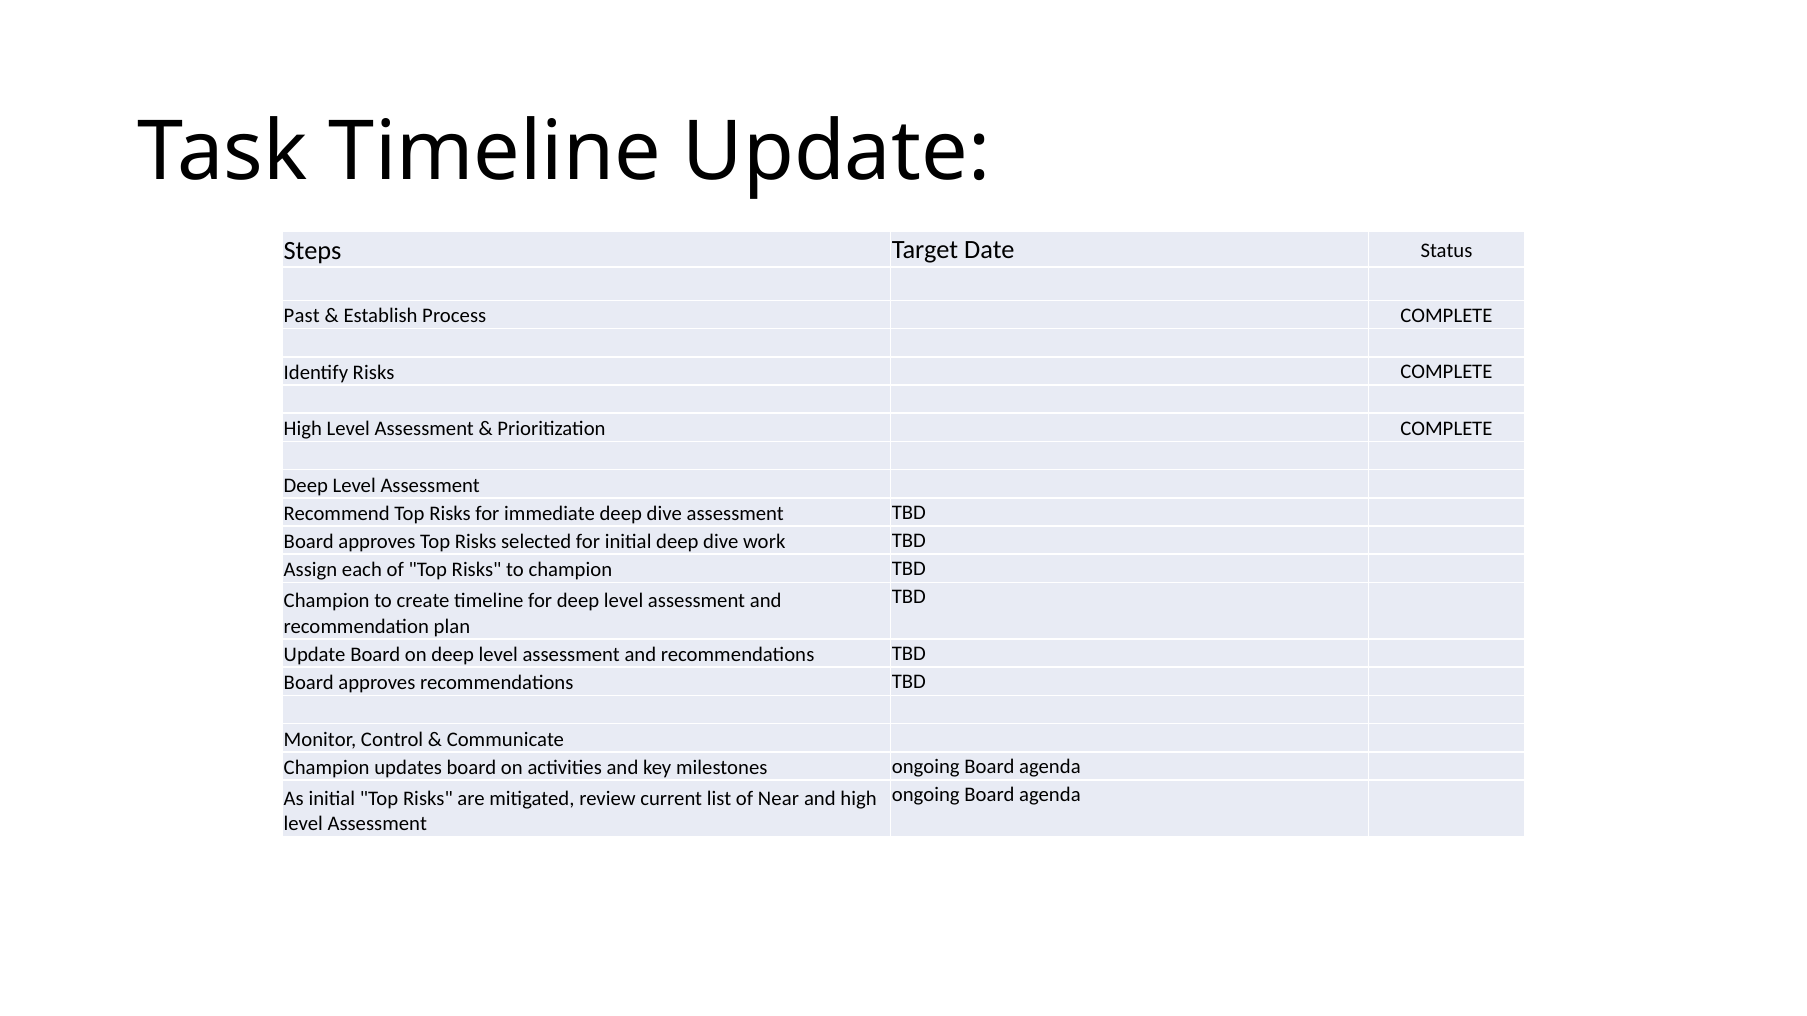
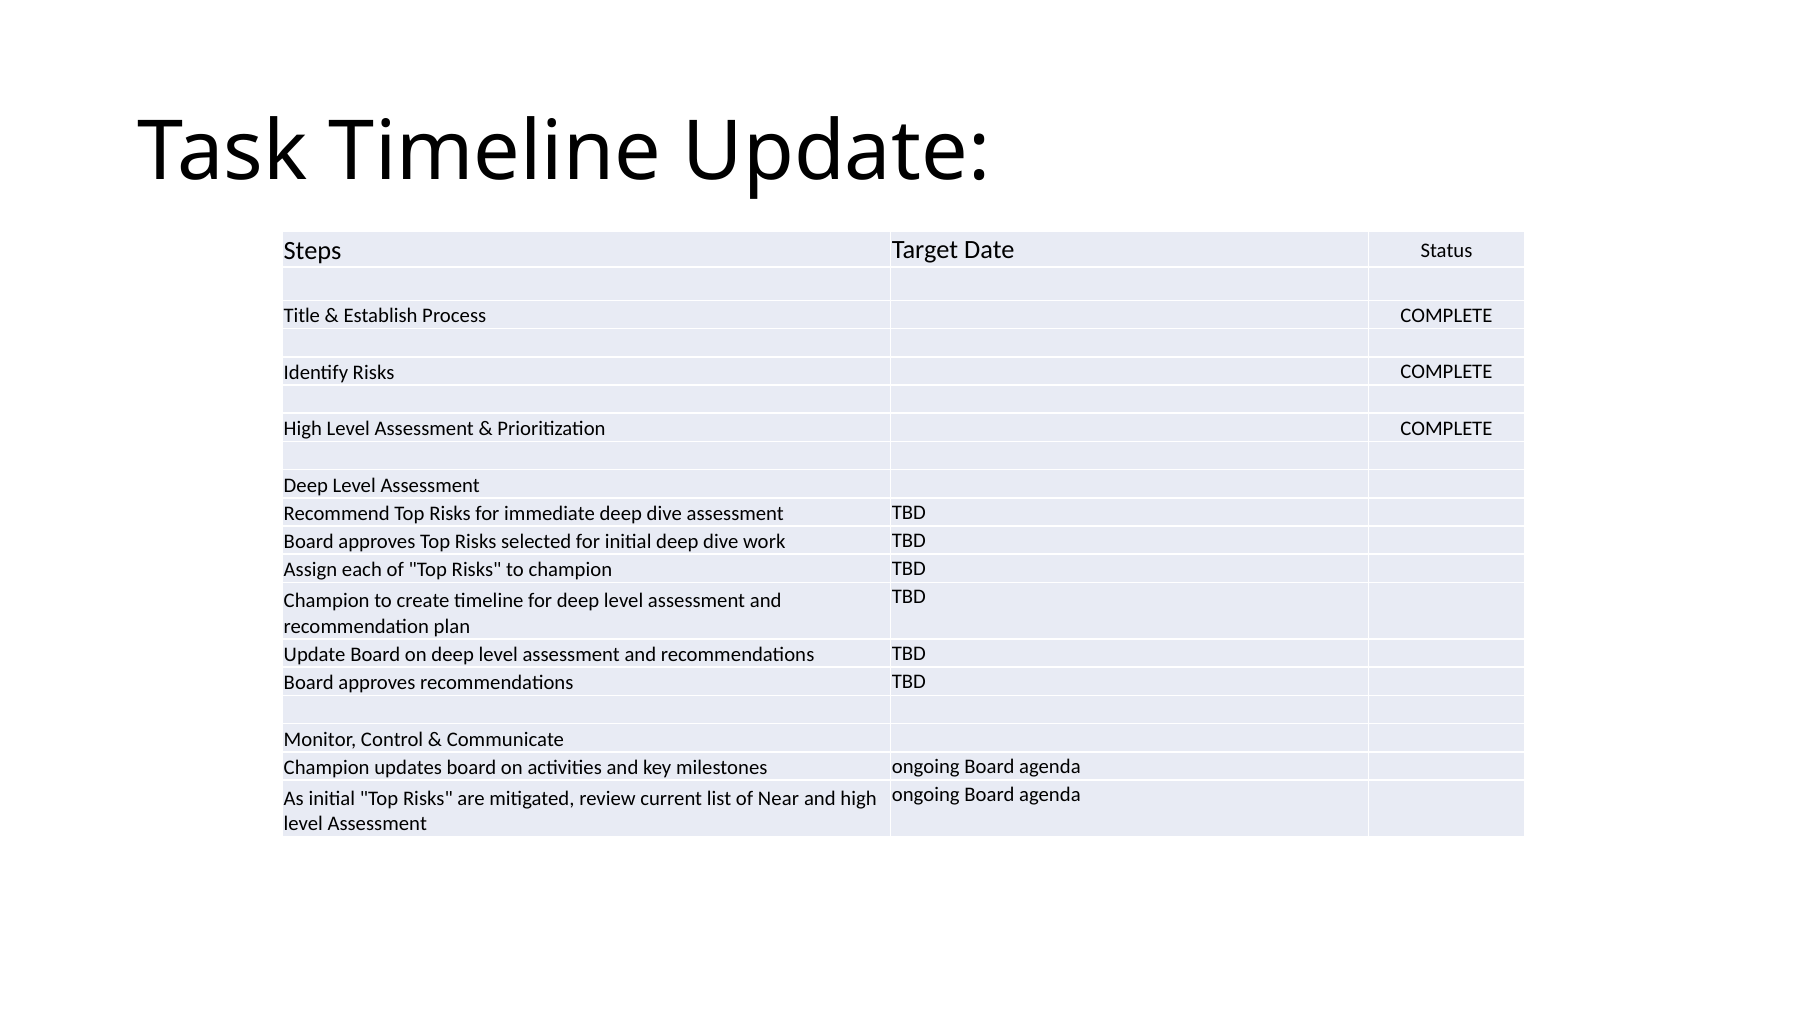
Past: Past -> Title
